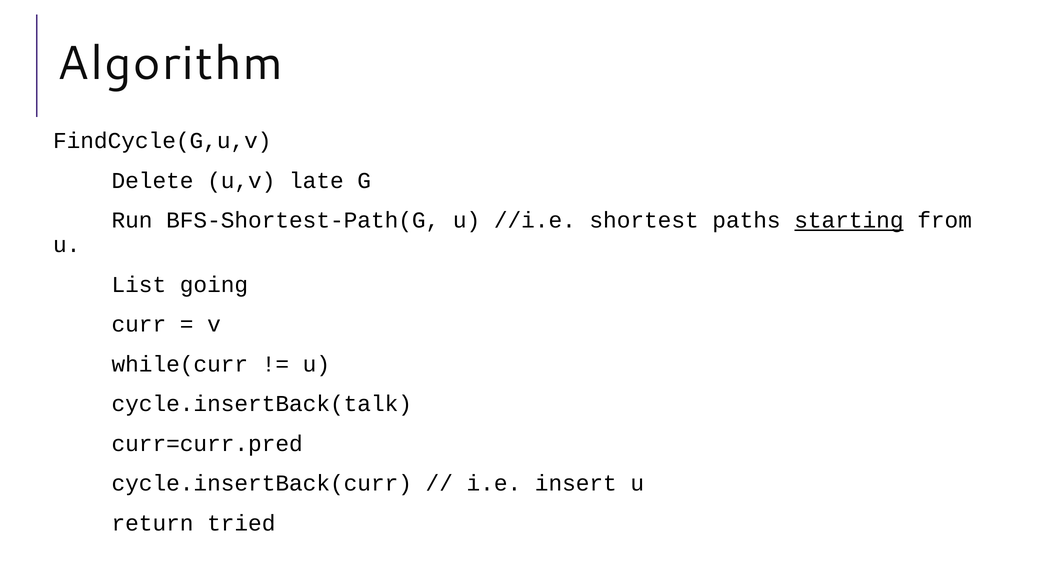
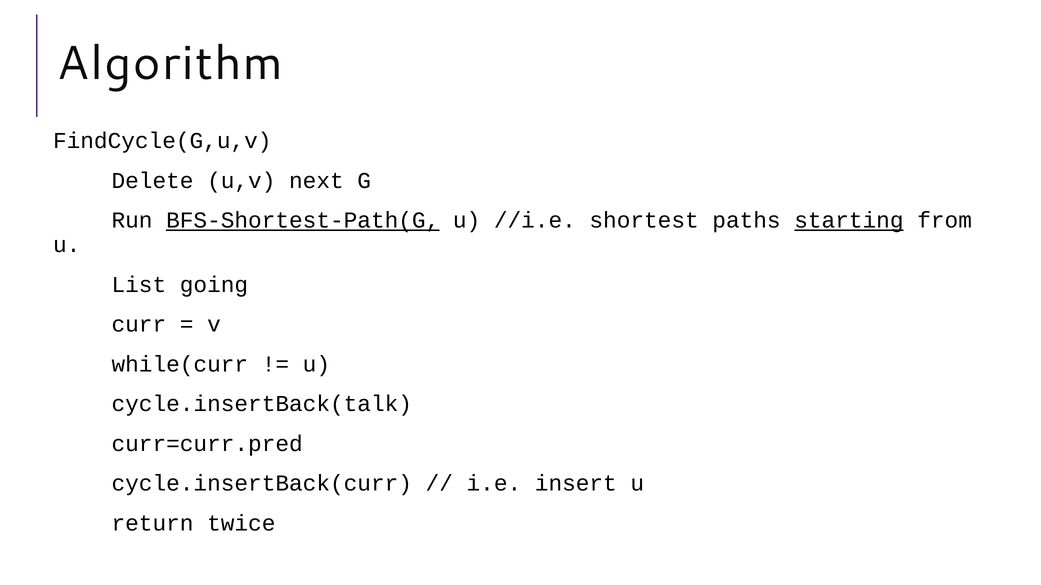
late: late -> next
BFS-Shortest-Path(G underline: none -> present
tried: tried -> twice
